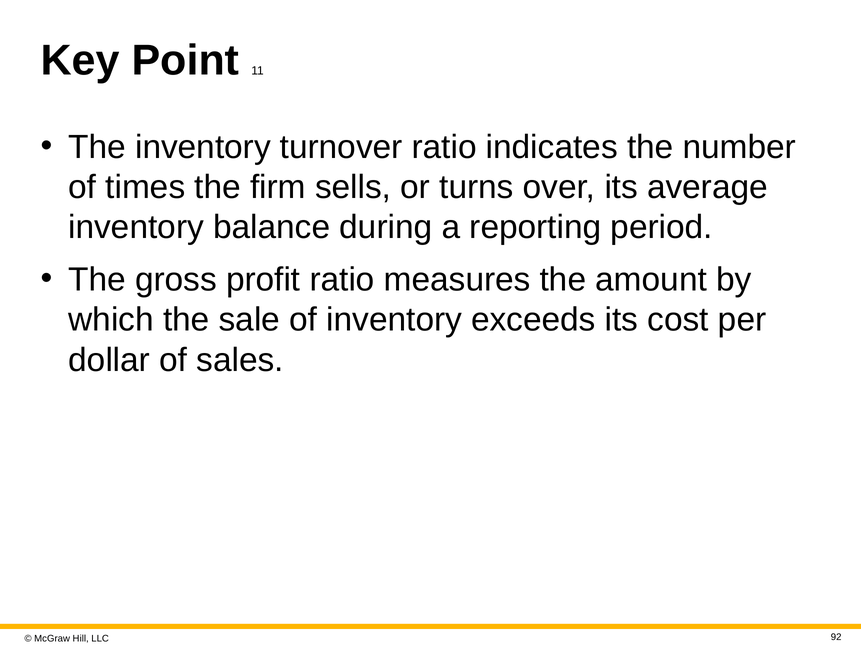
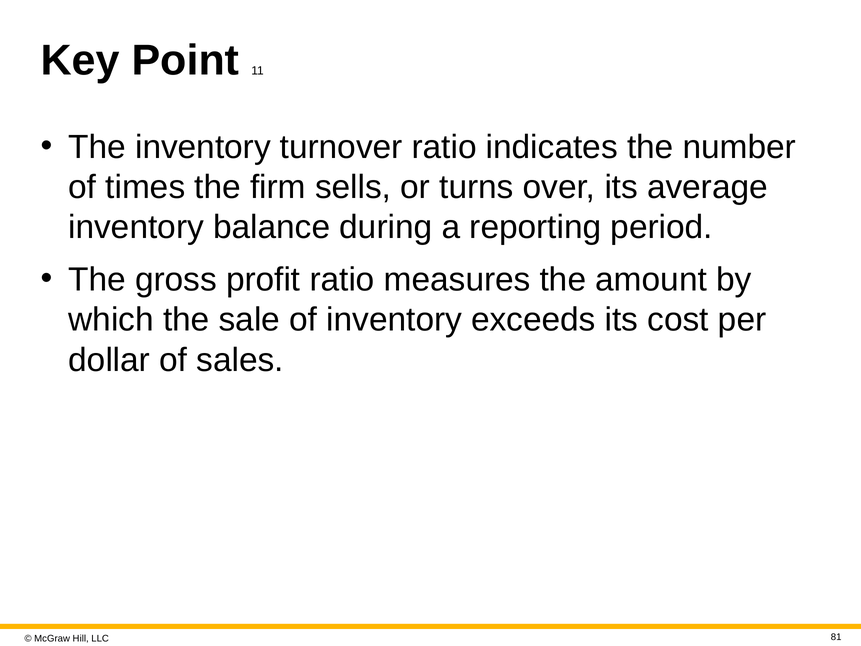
92: 92 -> 81
